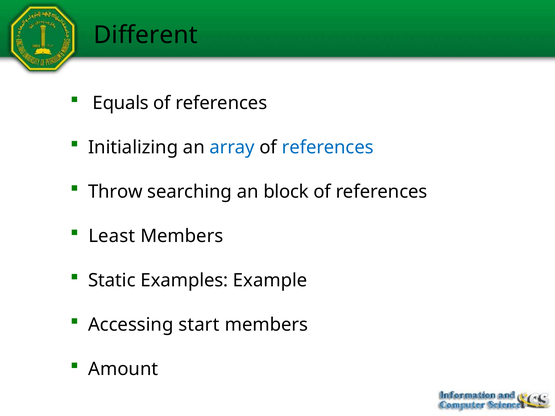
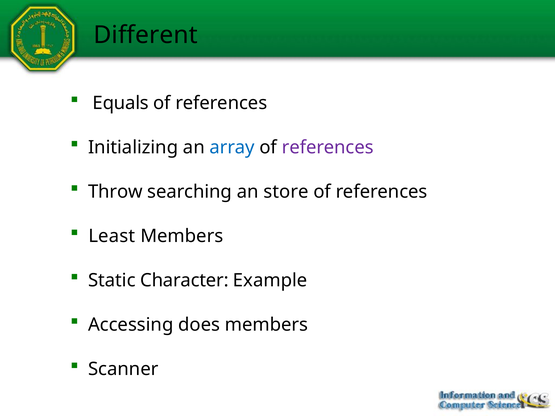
references at (328, 147) colour: blue -> purple
block: block -> store
Examples: Examples -> Character
start: start -> does
Amount: Amount -> Scanner
